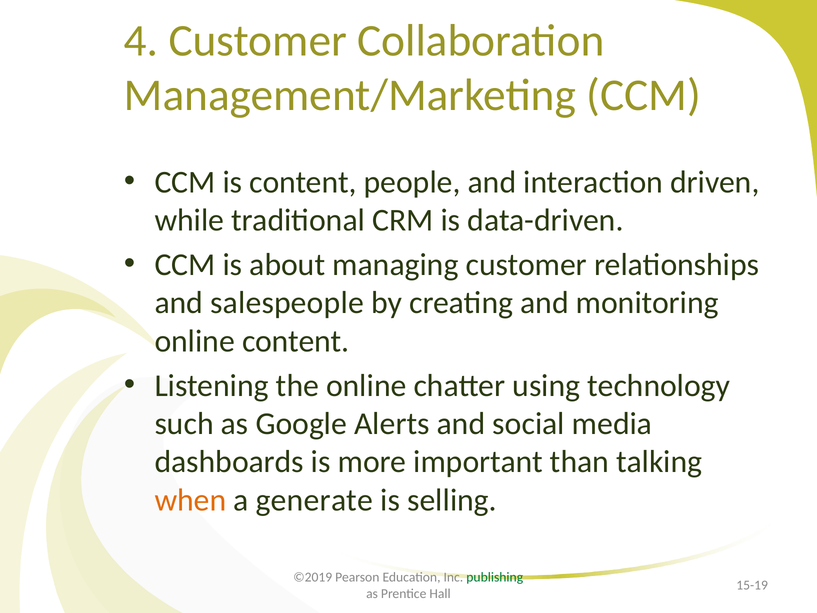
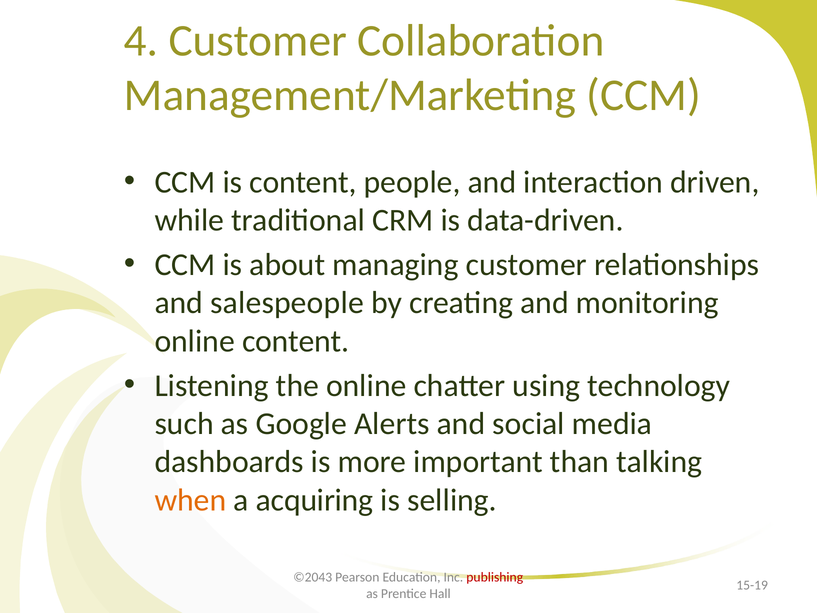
generate: generate -> acquiring
©2019: ©2019 -> ©2043
publishing colour: green -> red
